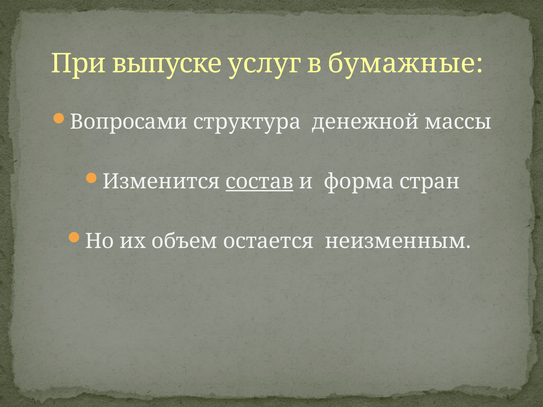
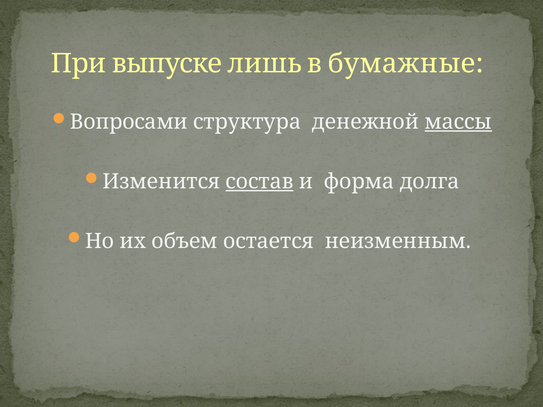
услуг: услуг -> лишь
массы underline: none -> present
стран: стран -> долга
